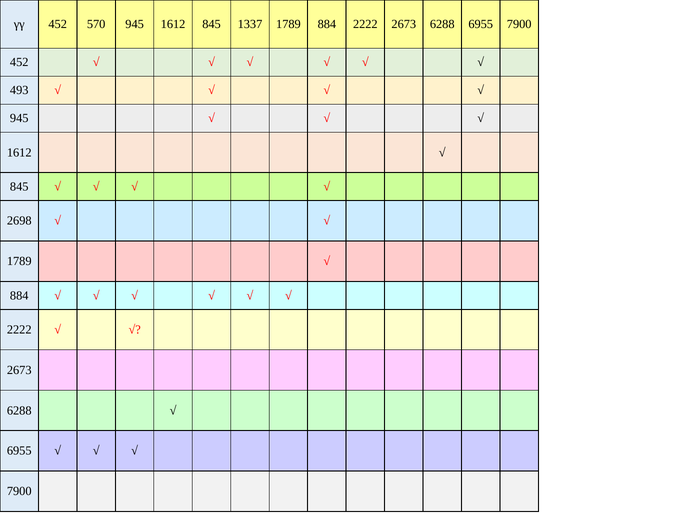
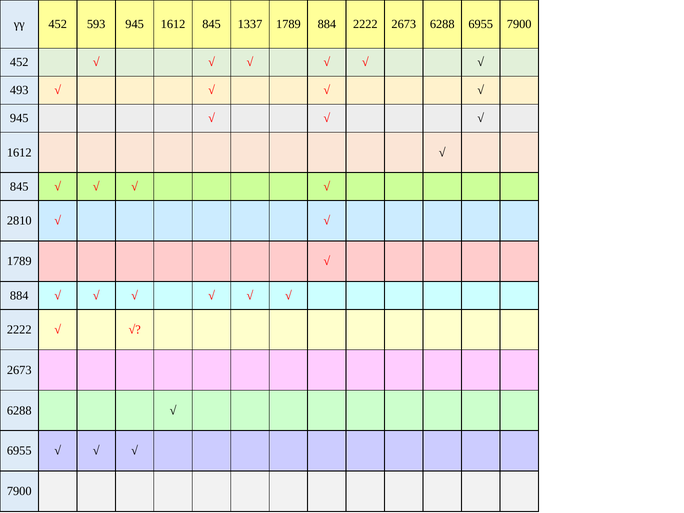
570: 570 -> 593
2698: 2698 -> 2810
